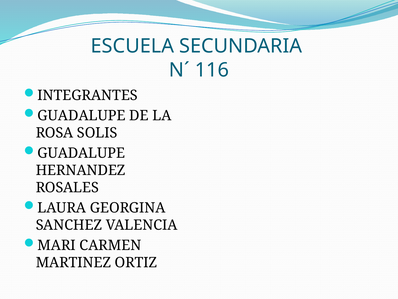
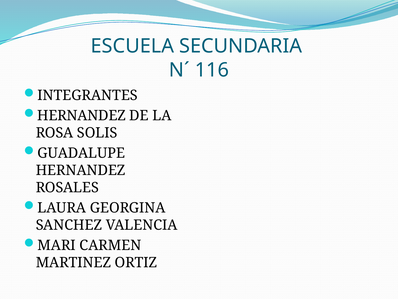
GUADALUPE at (81, 115): GUADALUPE -> HERNANDEZ
